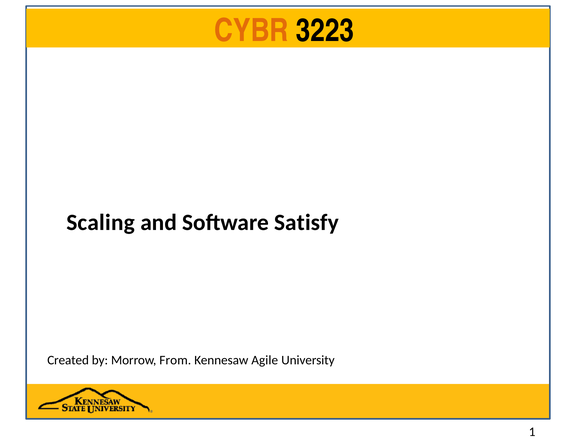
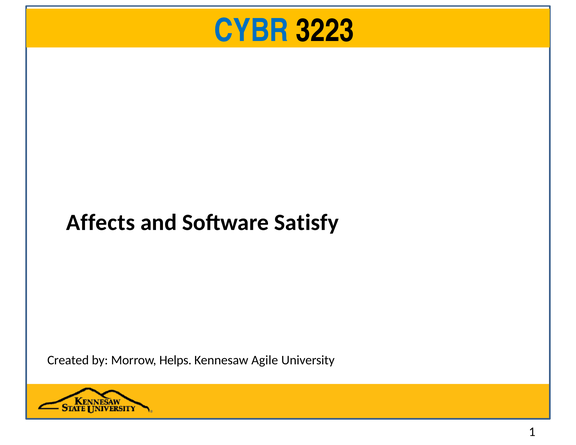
CYBR colour: orange -> blue
Scaling: Scaling -> Affects
From: From -> Helps
